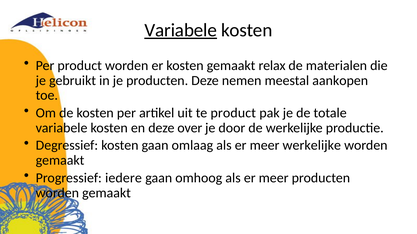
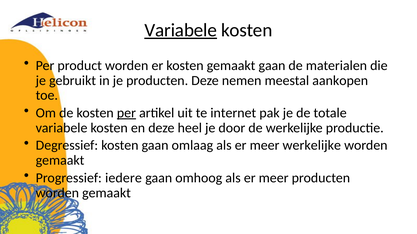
gemaakt relax: relax -> gaan
per at (126, 113) underline: none -> present
te product: product -> internet
over: over -> heel
